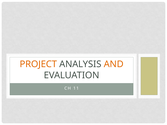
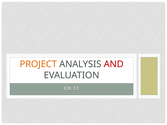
AND colour: orange -> red
